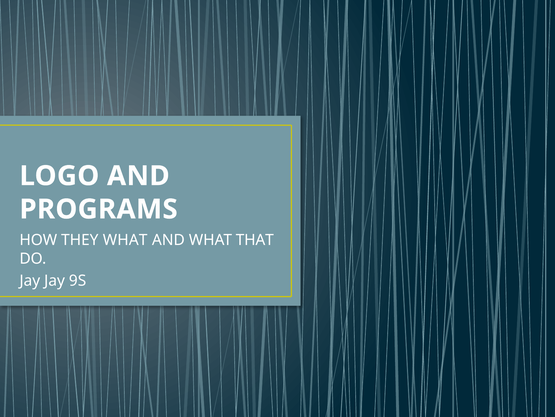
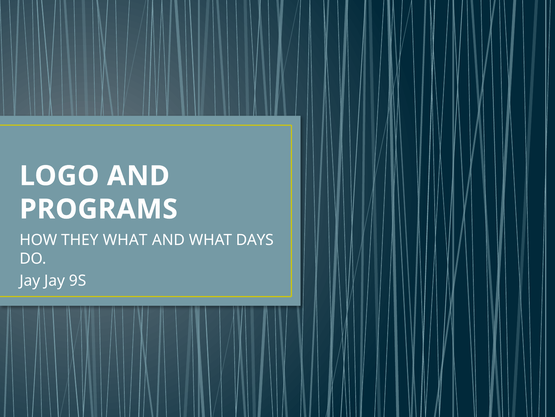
THAT: THAT -> DAYS
